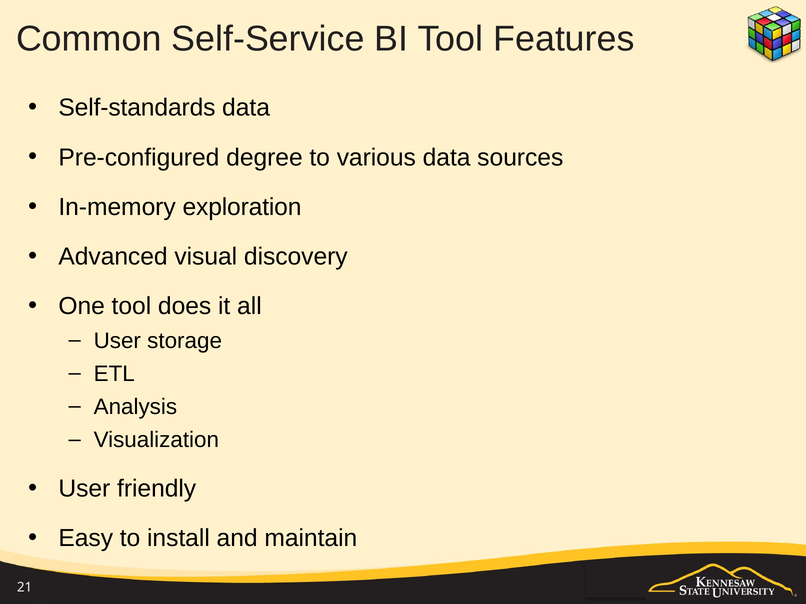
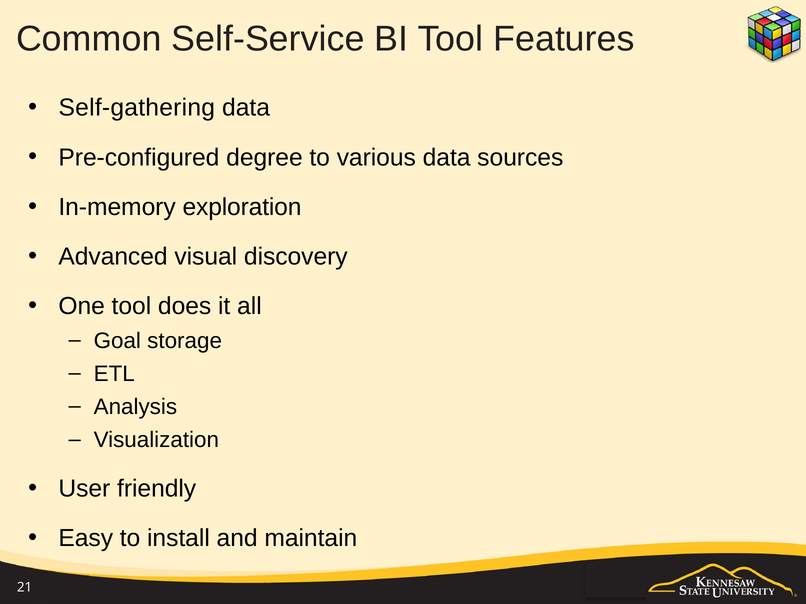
Self-standards: Self-standards -> Self-gathering
User at (117, 341): User -> Goal
